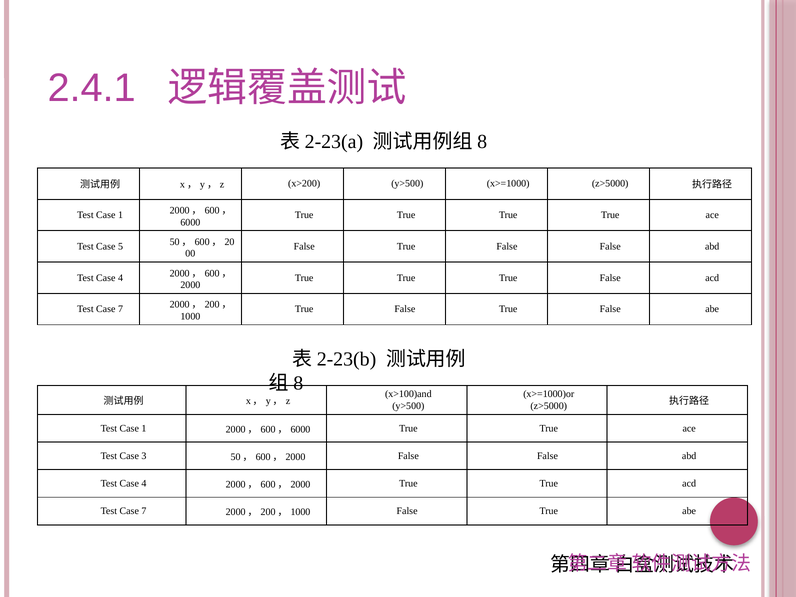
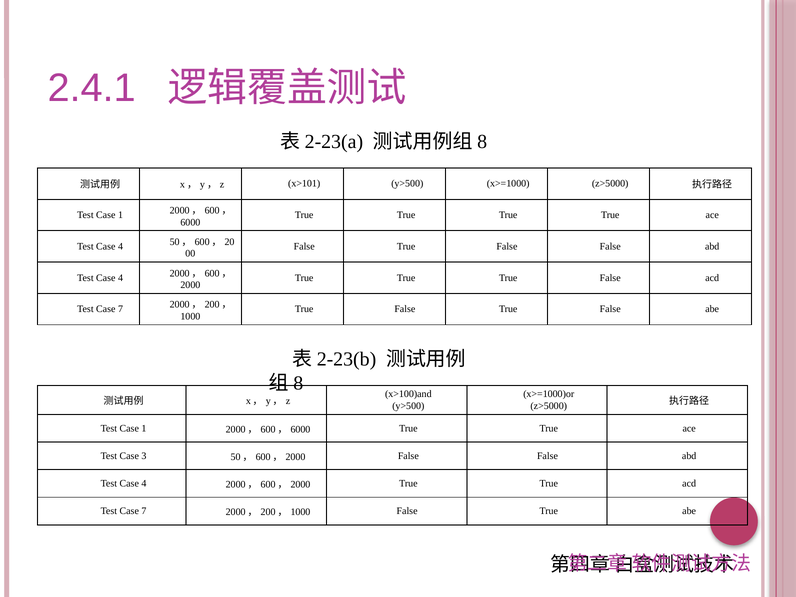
x>200: x>200 -> x>101
5 at (120, 246): 5 -> 4
